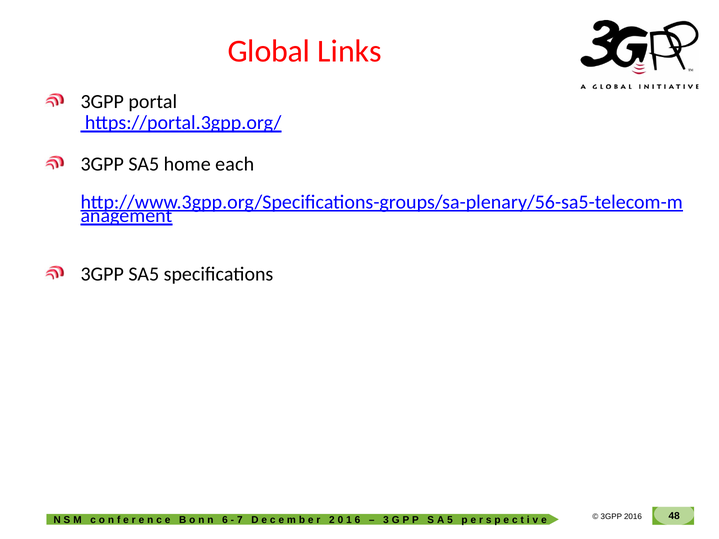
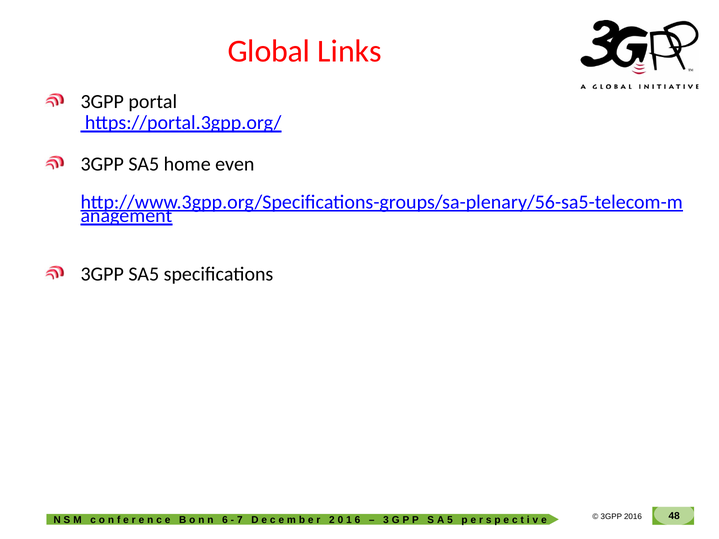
each: each -> even
